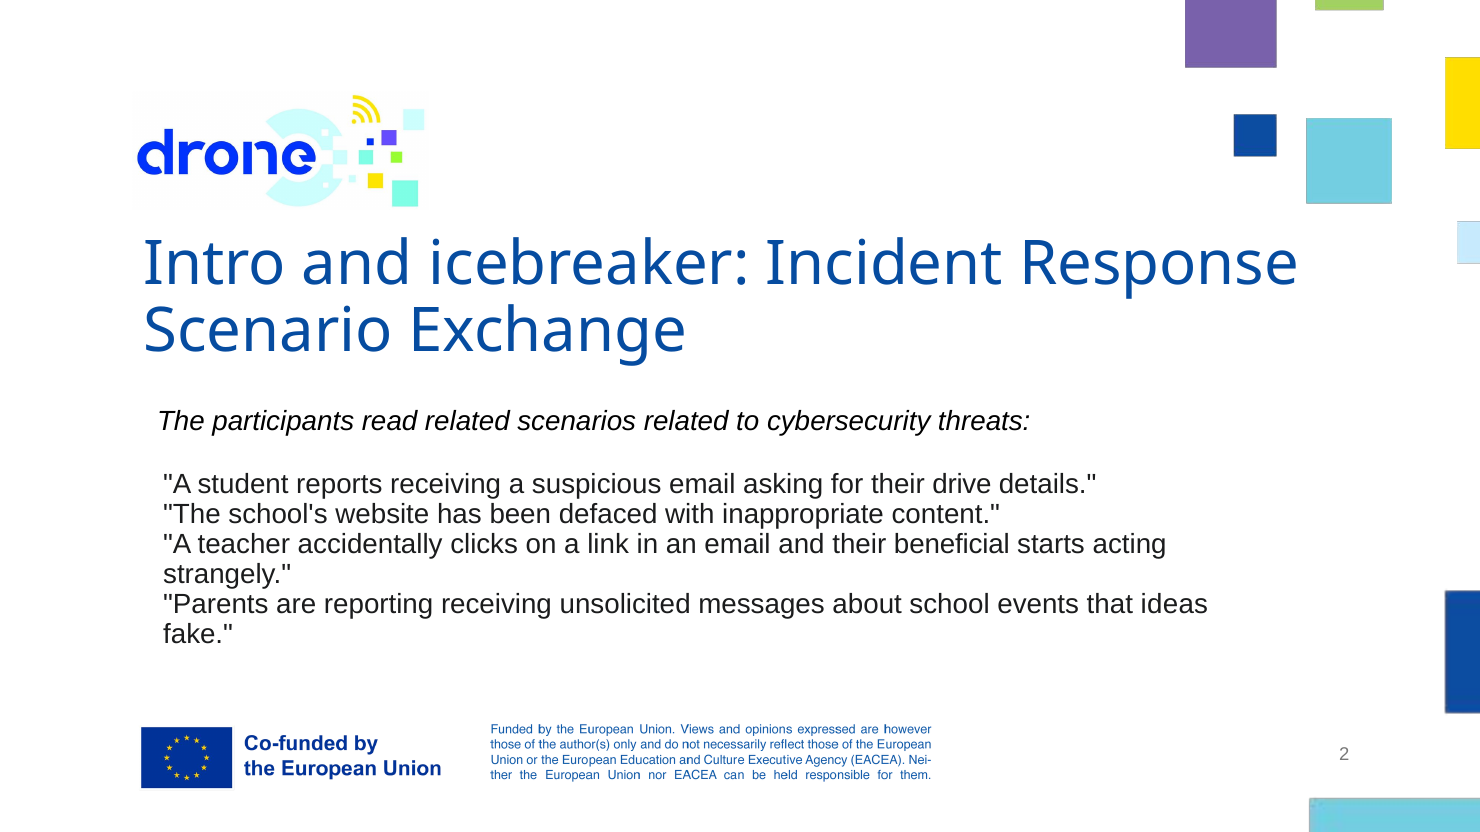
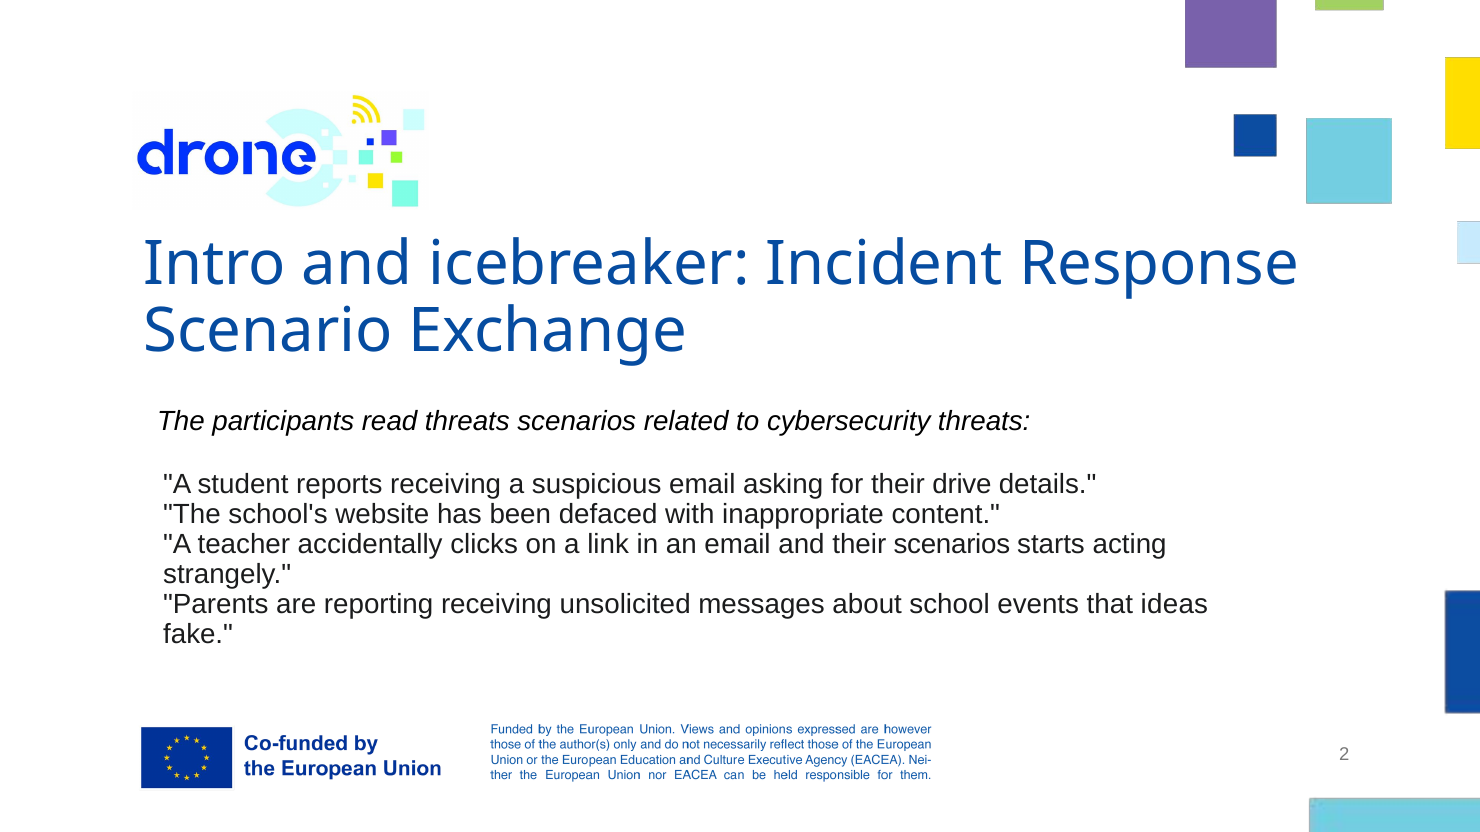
read related: related -> threats
their beneficial: beneficial -> scenarios
